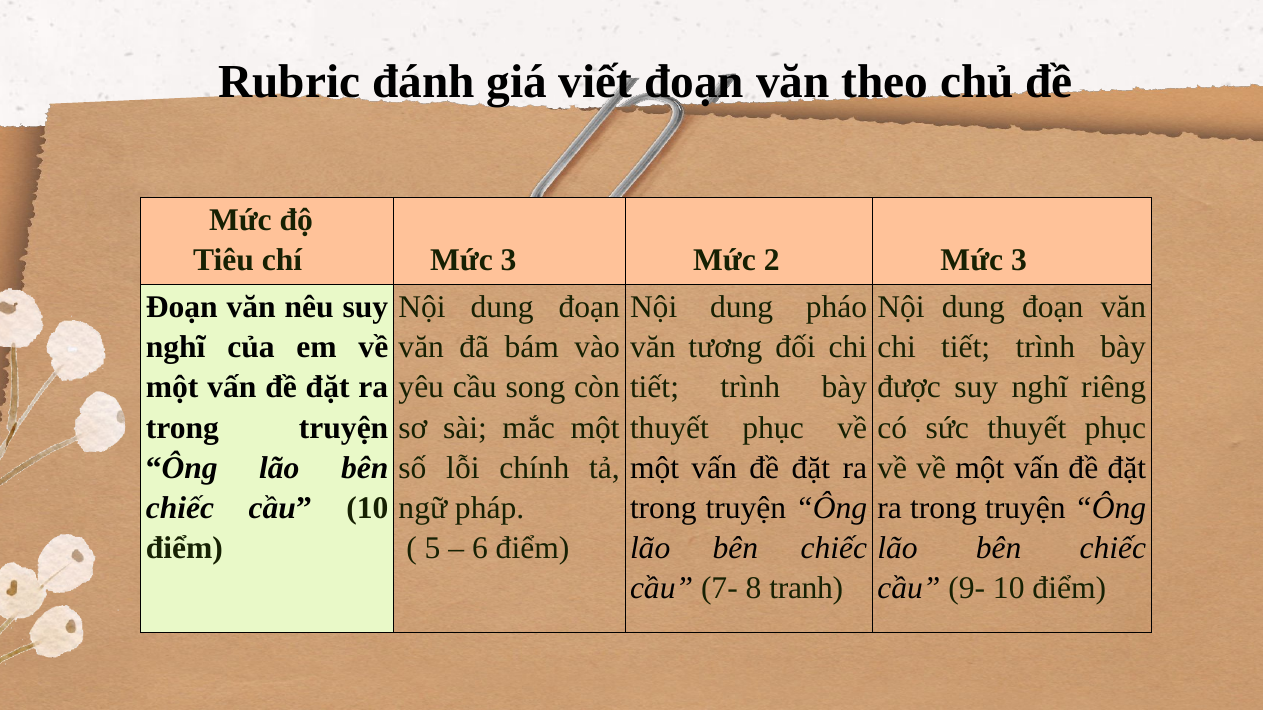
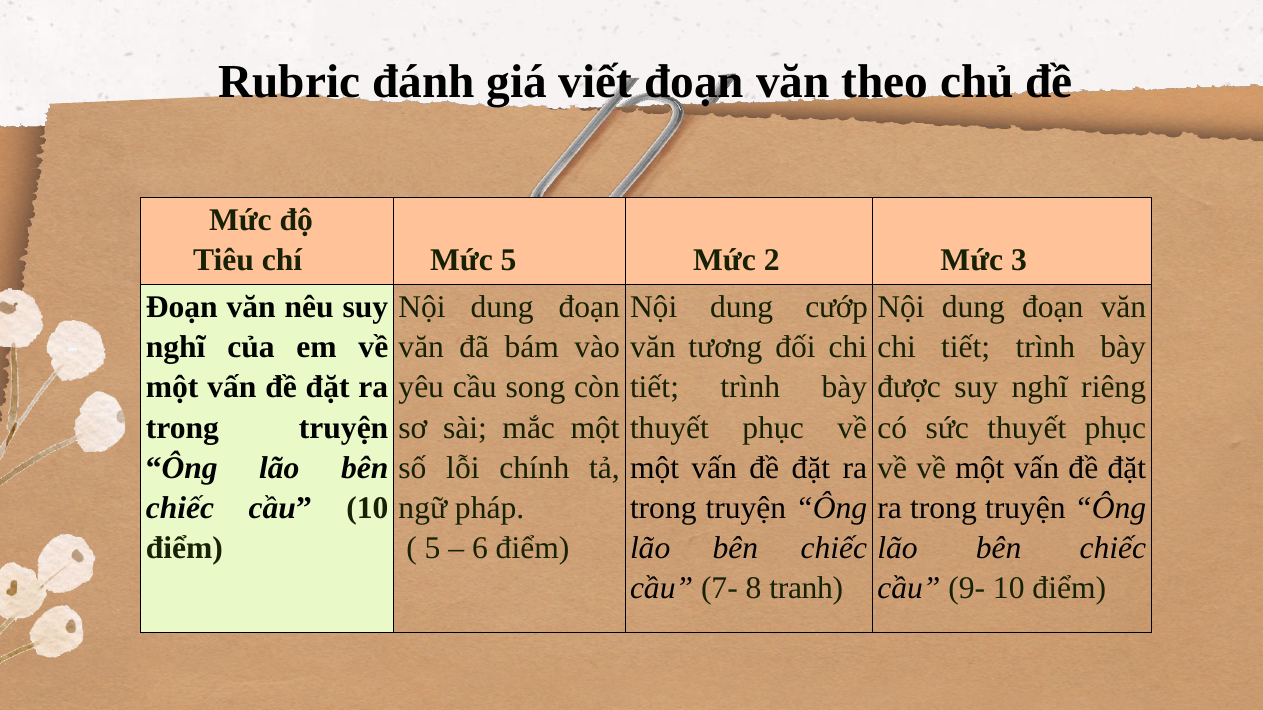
chí Mức 3: 3 -> 5
pháo: pháo -> cướp
